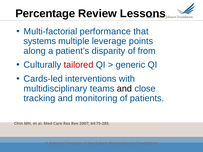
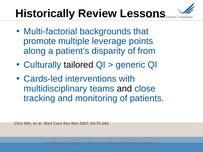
Percentage: Percentage -> Historically
performance: performance -> backgrounds
systems: systems -> promote
tailored colour: red -> black
